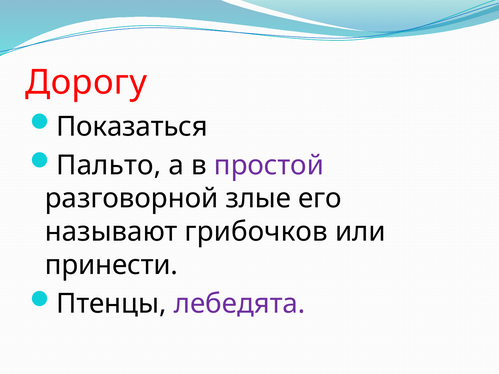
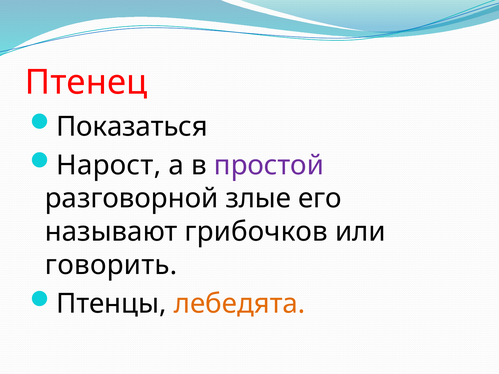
Дорогу: Дорогу -> Птенец
Пальто: Пальто -> Нарост
принести: принести -> говорить
лебедята colour: purple -> orange
